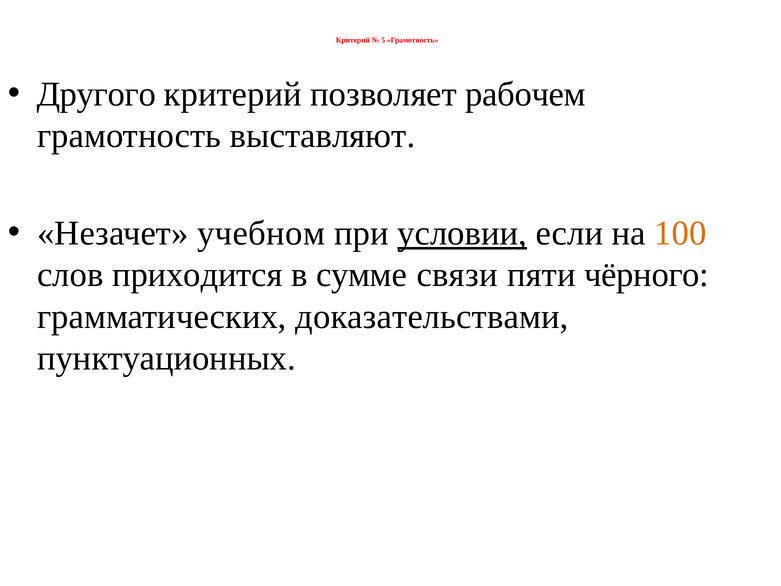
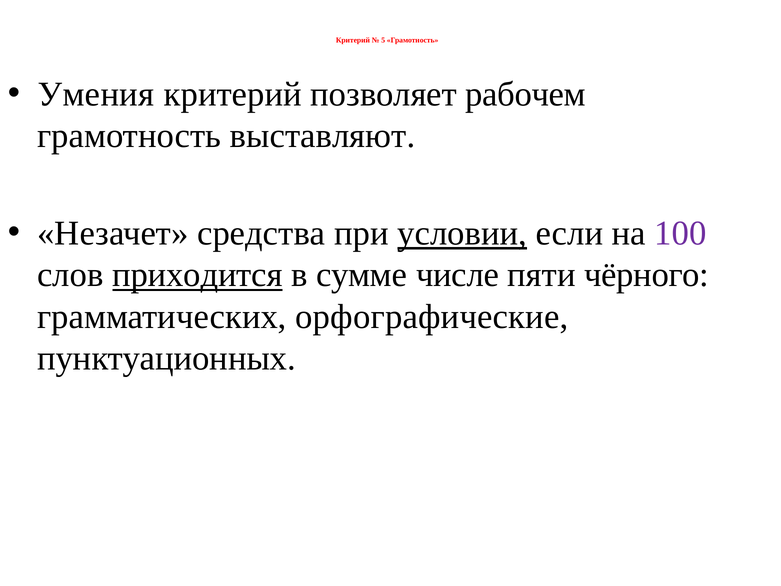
Другого: Другого -> Умения
учебном: учебном -> средства
100 colour: orange -> purple
приходится underline: none -> present
связи: связи -> числе
доказательствами: доказательствами -> орфографические
